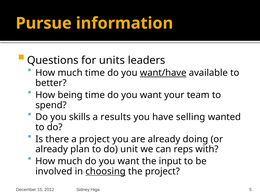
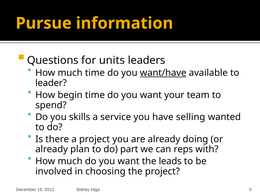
better: better -> leader
being: being -> begin
results: results -> service
unit: unit -> part
input: input -> leads
choosing underline: present -> none
